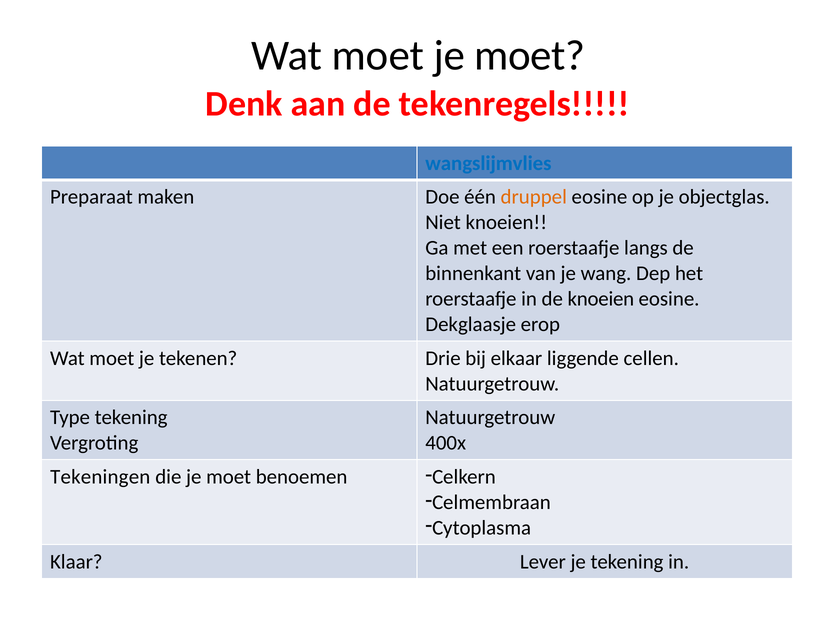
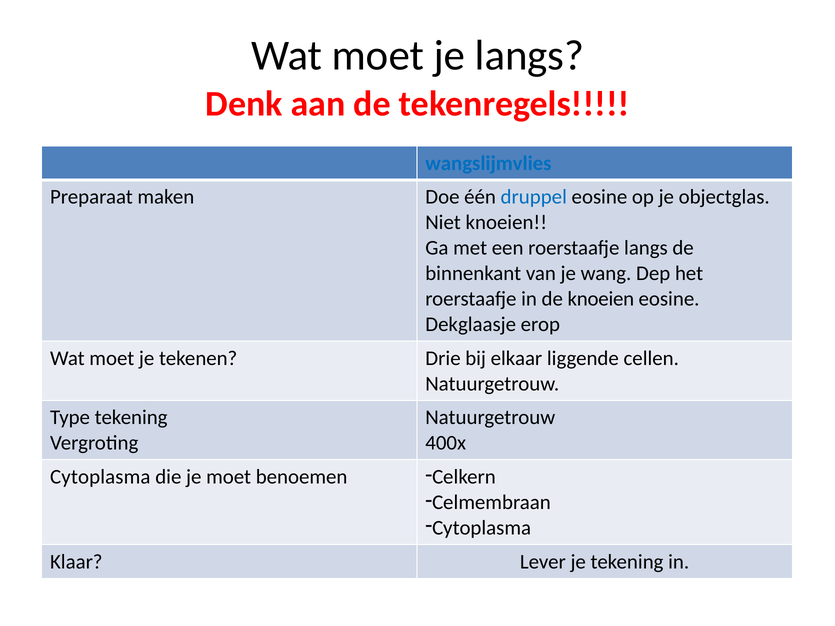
moet je moet: moet -> langs
druppel colour: orange -> blue
Tekeningen at (100, 477): Tekeningen -> Cytoplasma
